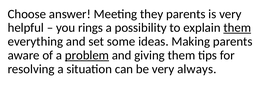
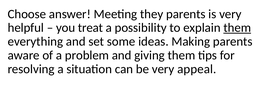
rings: rings -> treat
problem underline: present -> none
always: always -> appeal
